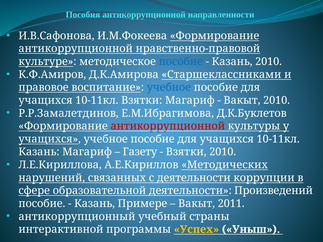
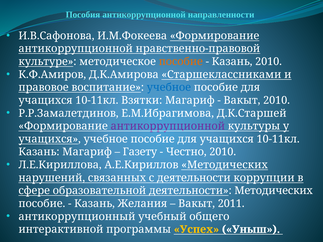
пособие at (181, 62) colour: blue -> orange
Д.К.Буклетов: Д.К.Буклетов -> Д.К.Старшей
антикоррупционной at (168, 126) colour: red -> purple
Взятки at (186, 152): Взятки -> Честно
деятельности Произведений: Произведений -> Методических
Примере: Примере -> Желания
страны: страны -> общего
